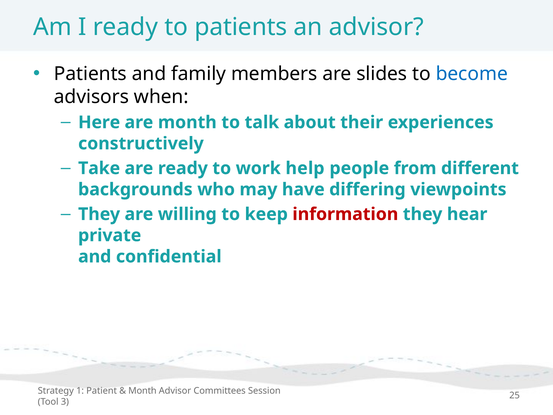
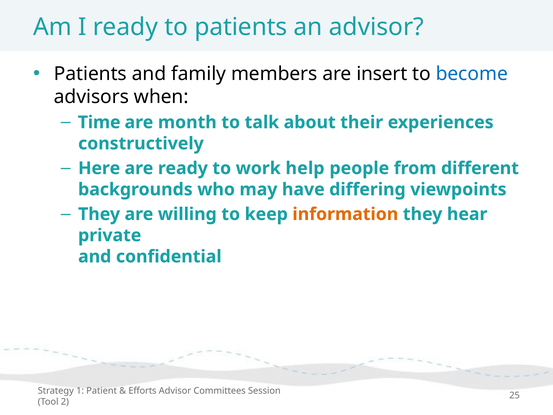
slides: slides -> insert
Here: Here -> Time
Take: Take -> Here
information colour: red -> orange
Month at (142, 391): Month -> Efforts
3: 3 -> 2
